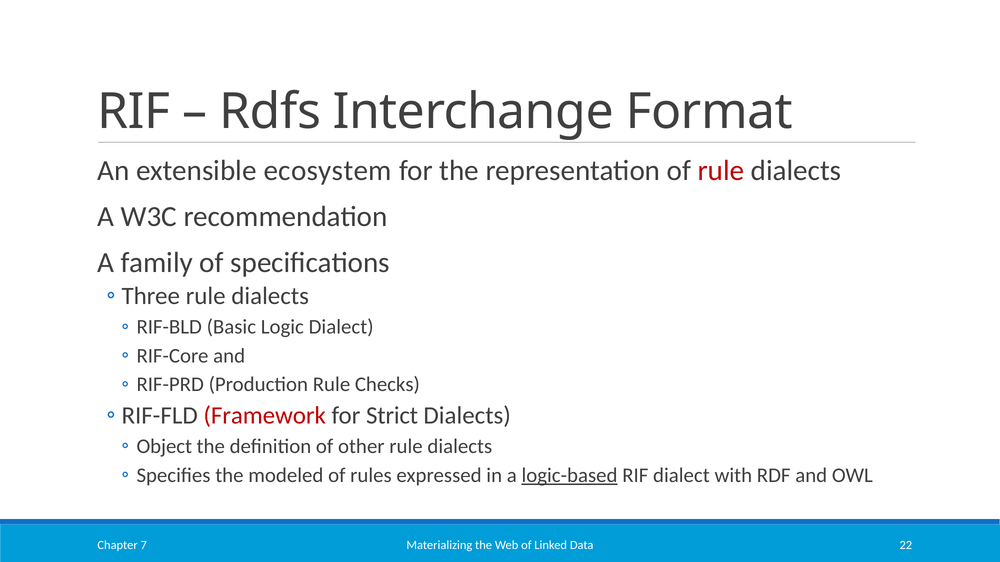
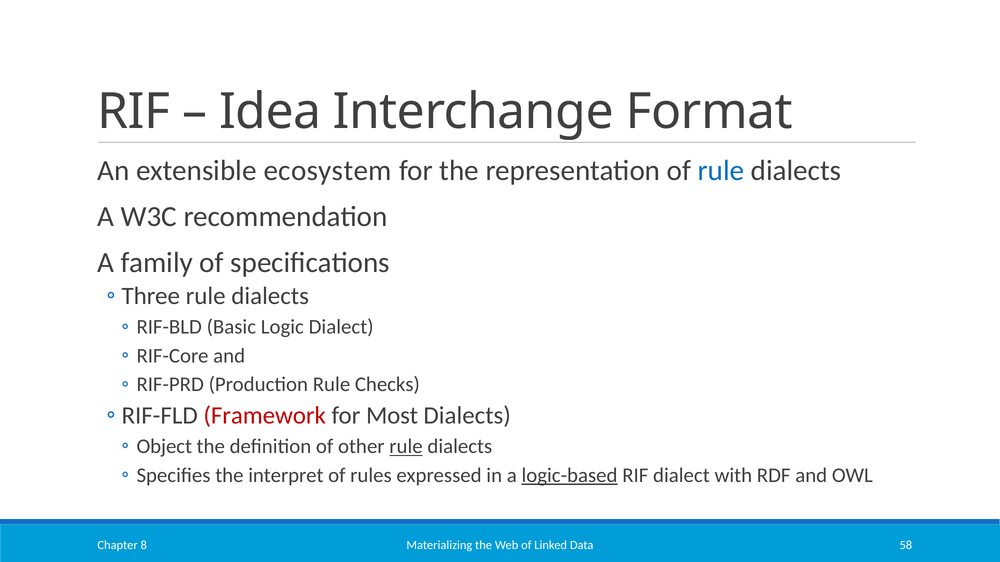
Rdfs: Rdfs -> Idea
rule at (721, 171) colour: red -> blue
Strict: Strict -> Most
rule at (406, 447) underline: none -> present
modeled: modeled -> interpret
22: 22 -> 58
7: 7 -> 8
